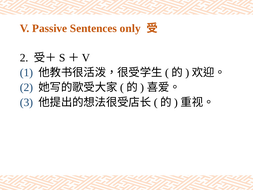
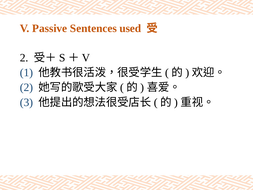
only: only -> used
